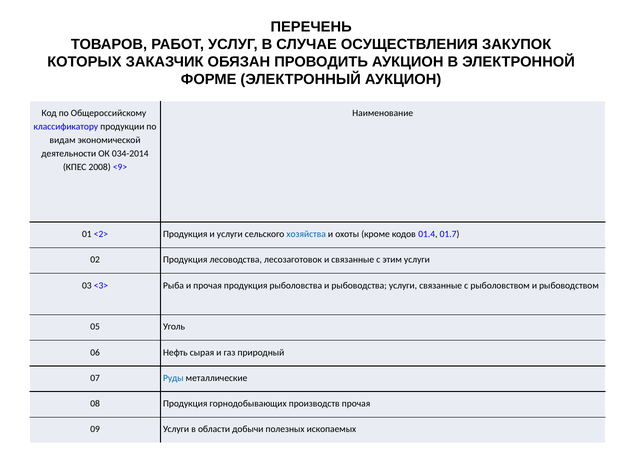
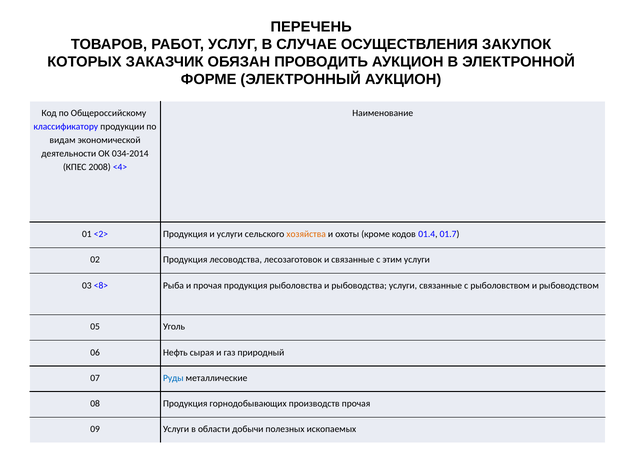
<9>: <9> -> <4>
хозяйства colour: blue -> orange
<3>: <3> -> <8>
